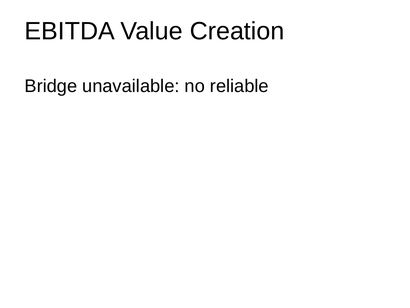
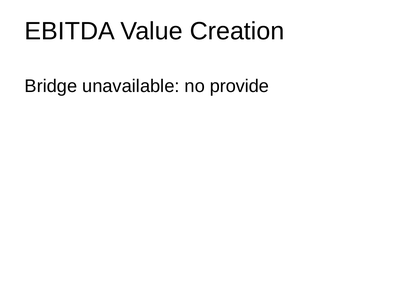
reliable: reliable -> provide
